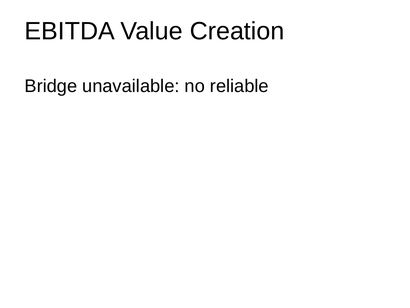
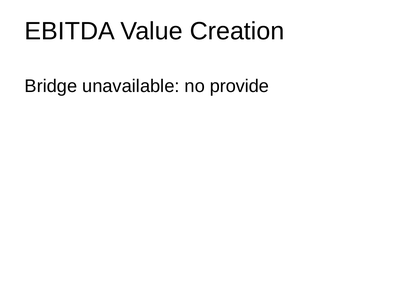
reliable: reliable -> provide
